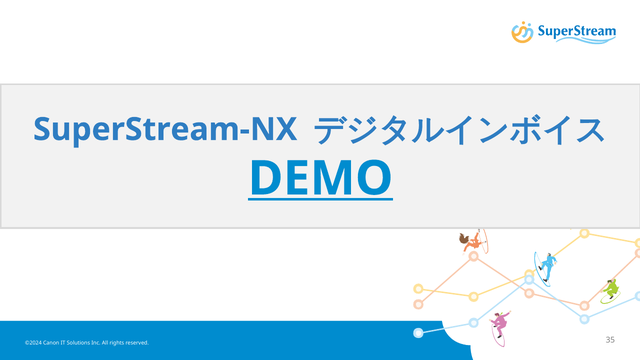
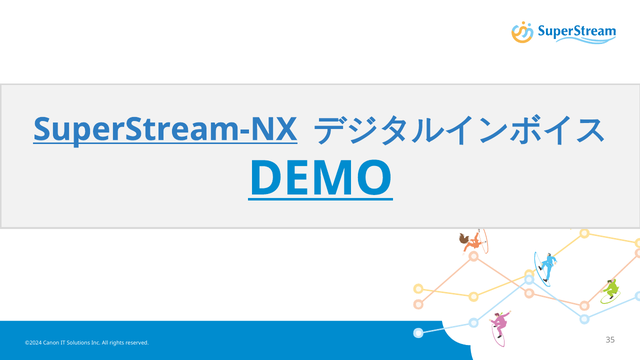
SuperStream-NX underline: none -> present
